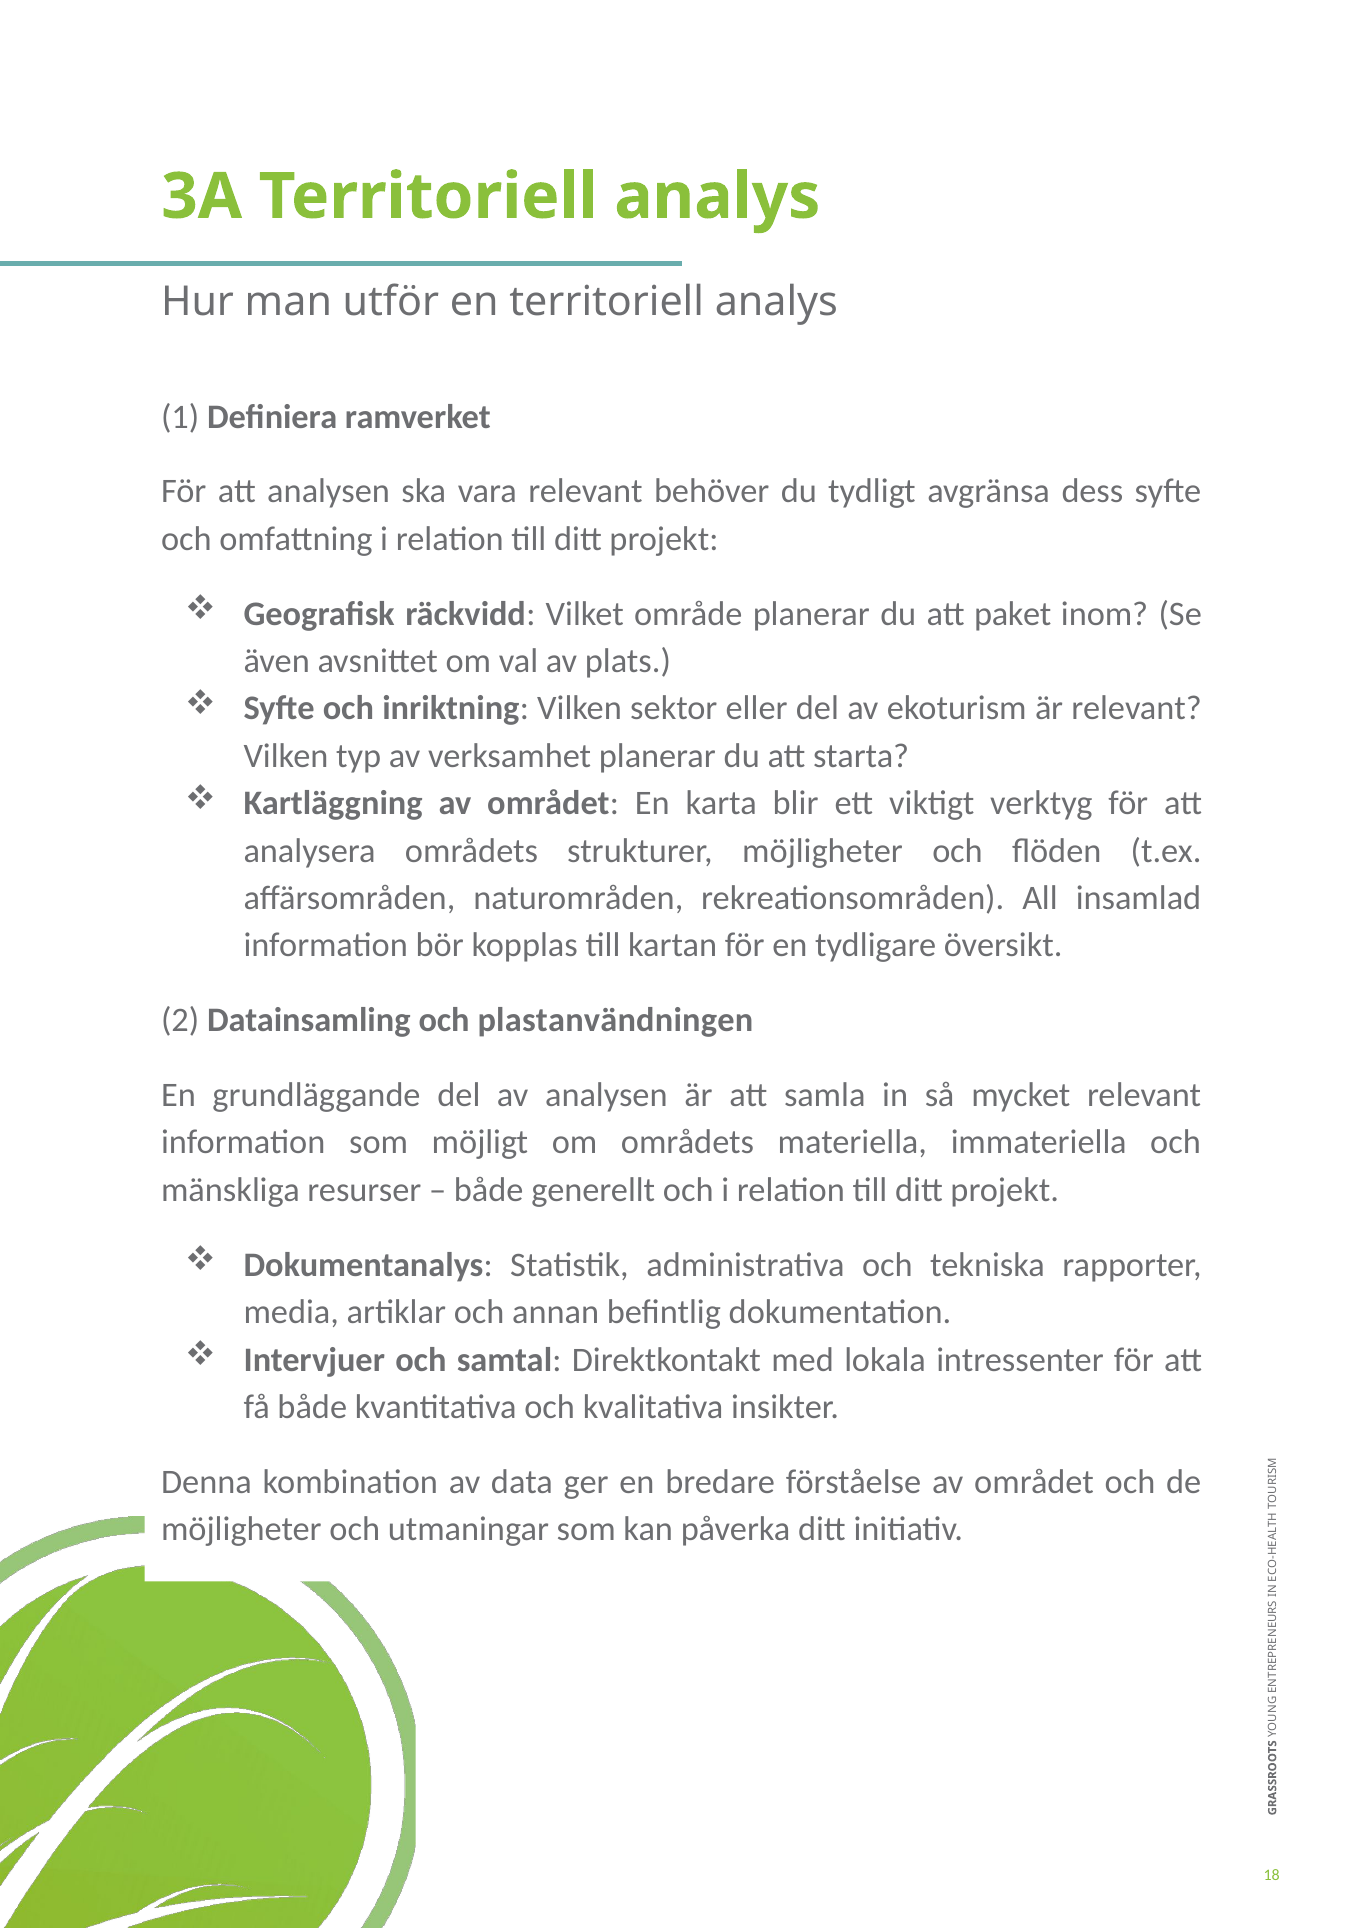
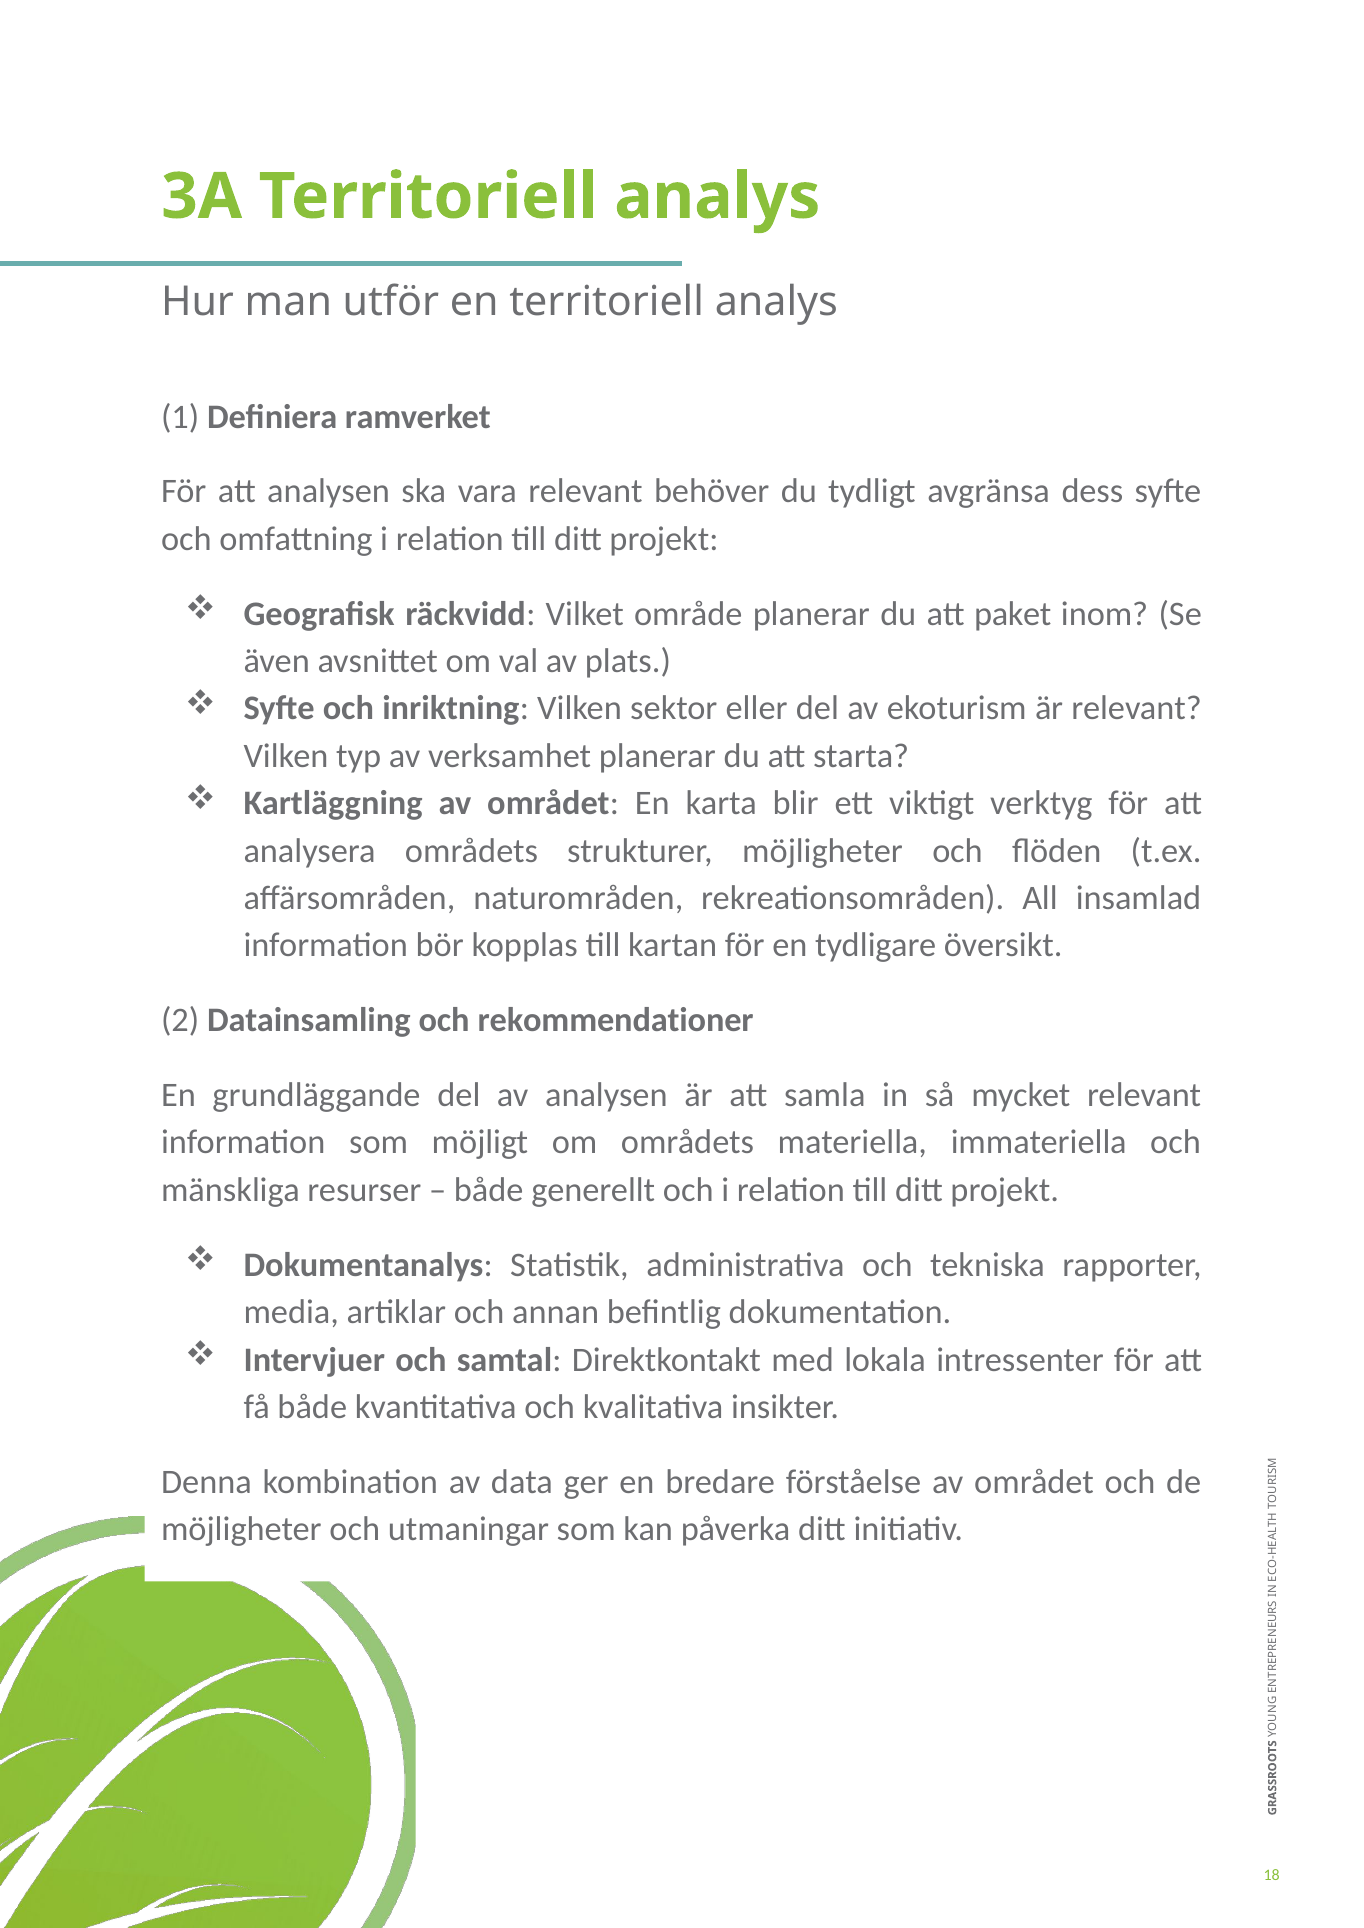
plastanvändningen: plastanvändningen -> rekommendationer
